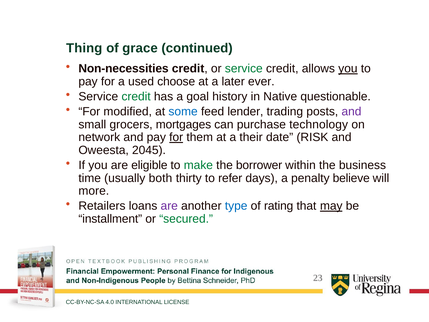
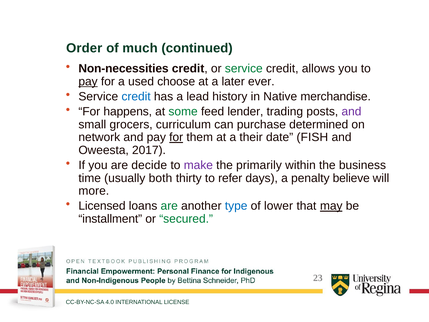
Thing: Thing -> Order
grace: grace -> much
you at (348, 69) underline: present -> none
pay at (88, 82) underline: none -> present
credit at (136, 97) colour: green -> blue
goal: goal -> lead
questionable: questionable -> merchandise
modified: modified -> happens
some colour: blue -> green
mortgages: mortgages -> curriculum
technology: technology -> determined
RISK: RISK -> FISH
2045: 2045 -> 2017
eligible: eligible -> decide
make colour: green -> purple
borrower: borrower -> primarily
Retailers: Retailers -> Licensed
are at (169, 206) colour: purple -> green
rating: rating -> lower
